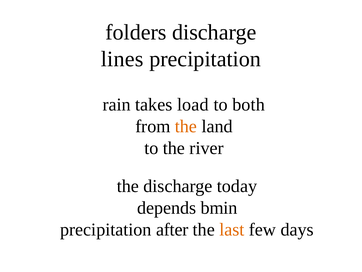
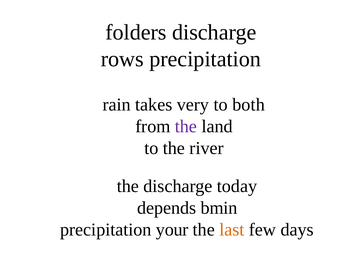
lines: lines -> rows
load: load -> very
the at (186, 126) colour: orange -> purple
after: after -> your
